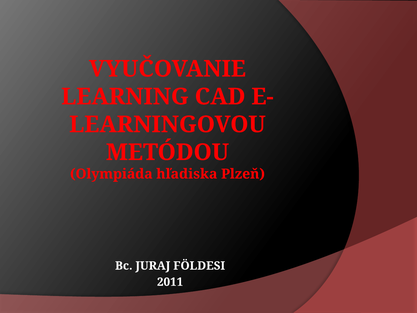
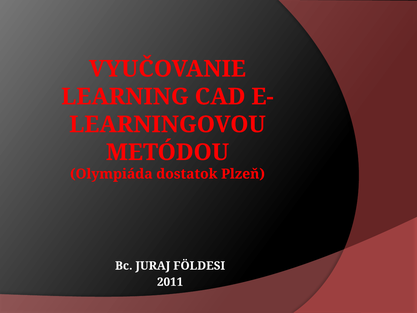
hľadiska: hľadiska -> dostatok
